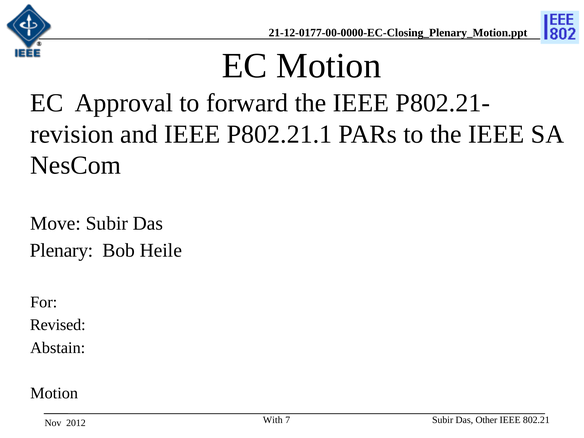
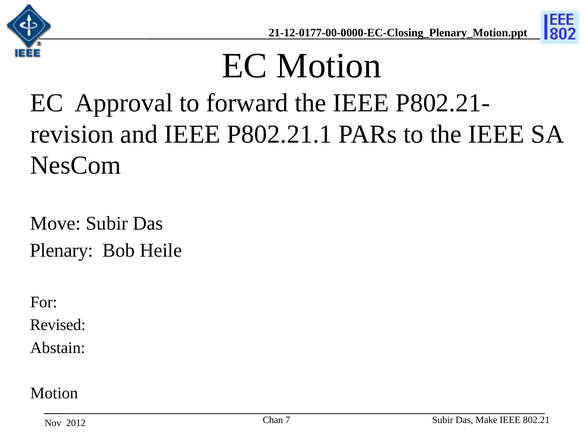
With: With -> Chan
Other: Other -> Make
